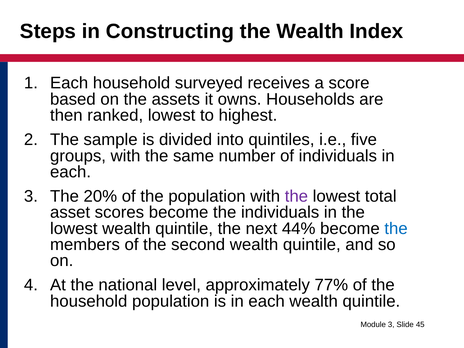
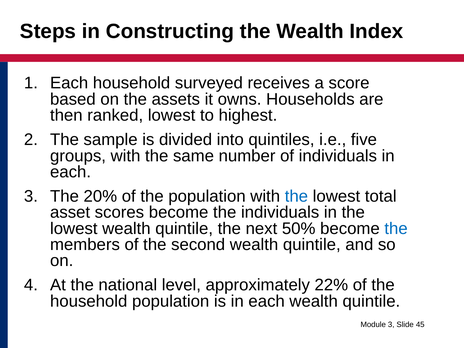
the at (296, 196) colour: purple -> blue
44%: 44% -> 50%
77%: 77% -> 22%
